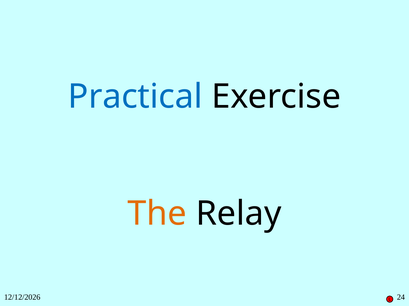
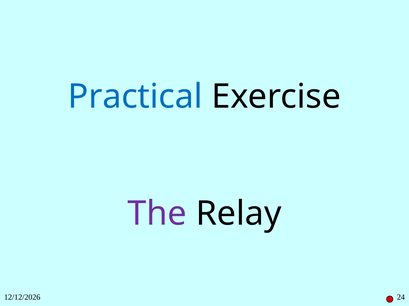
The colour: orange -> purple
